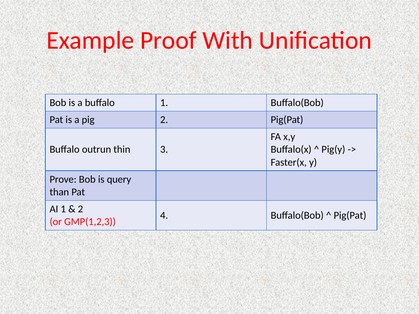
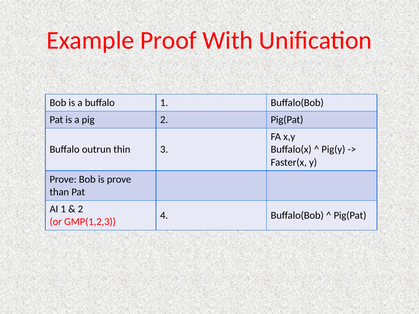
is query: query -> prove
